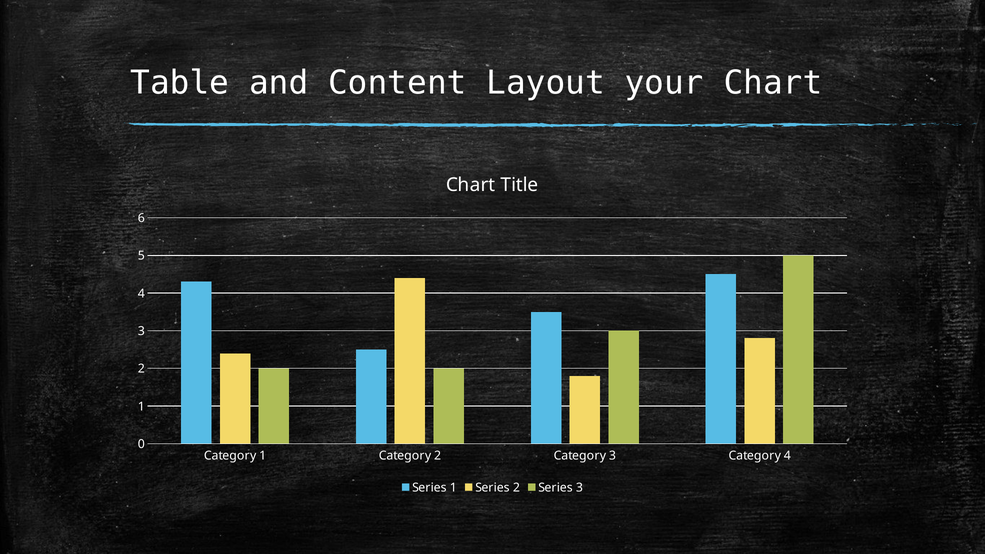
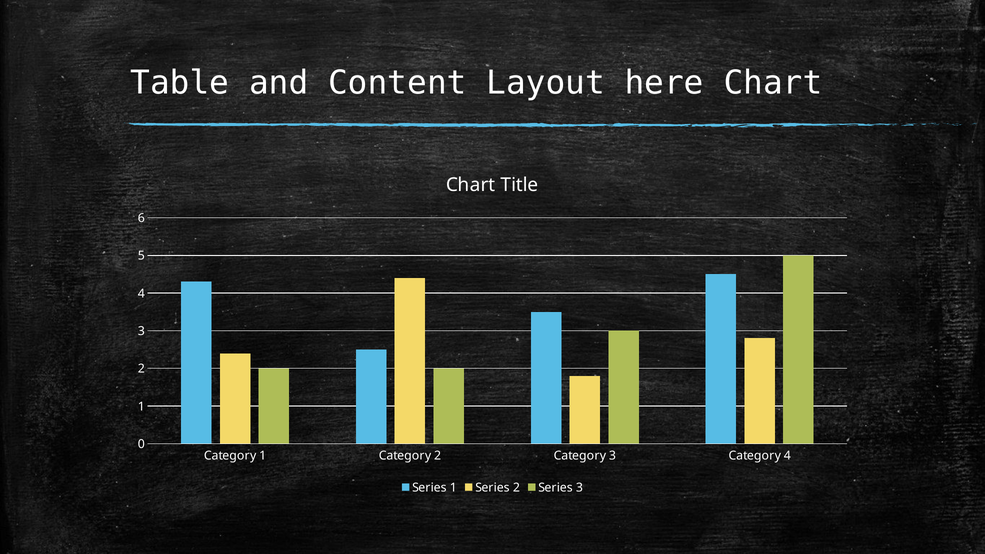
your: your -> here
